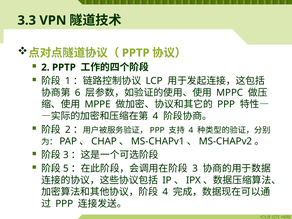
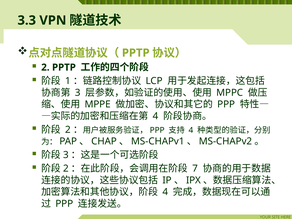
6 at (78, 93): 6 -> 3
5 at (66, 169): 5 -> 2
3 at (195, 169): 3 -> 7
